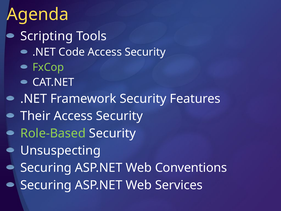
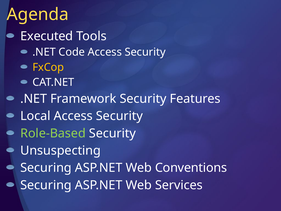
Scripting: Scripting -> Executed
FxCop colour: light green -> yellow
Their: Their -> Local
